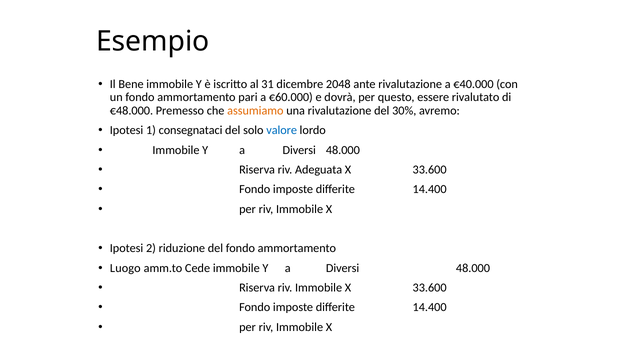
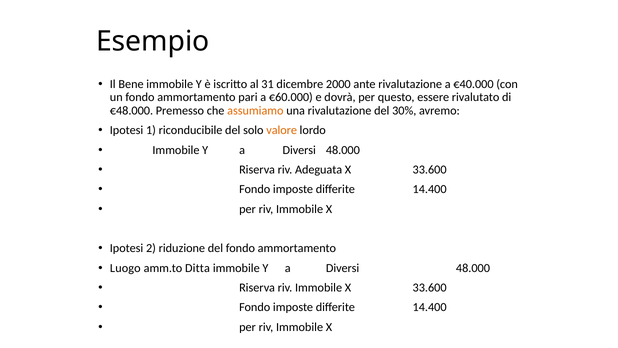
2048: 2048 -> 2000
consegnataci: consegnataci -> riconducibile
valore colour: blue -> orange
Cede: Cede -> Ditta
